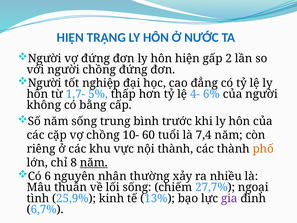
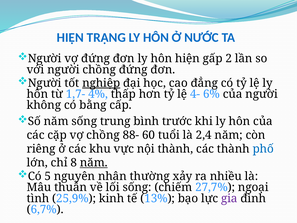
nghiệp underline: none -> present
5%: 5% -> 4%
10-: 10- -> 88-
7,4: 7,4 -> 2,4
phố colour: orange -> blue
6: 6 -> 5
